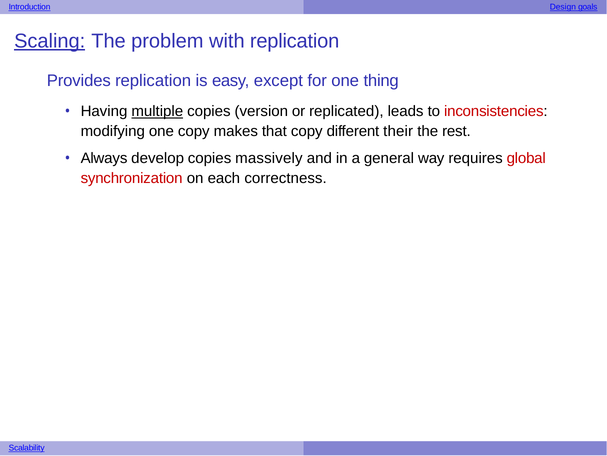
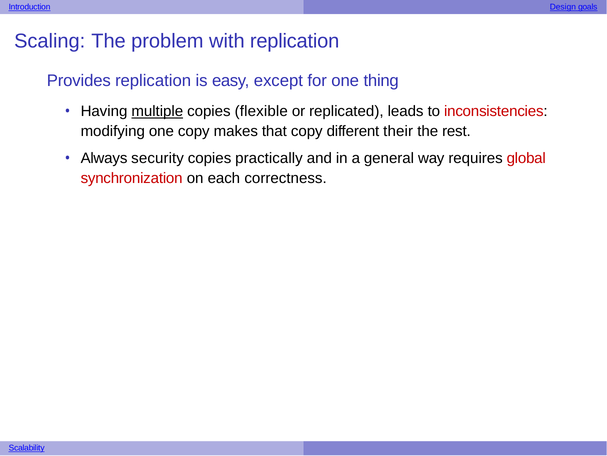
Scaling underline: present -> none
version: version -> flexible
develop: develop -> security
massively: massively -> practically
